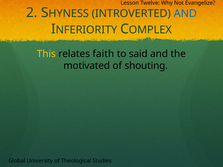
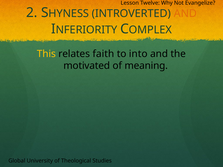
AND at (185, 14) colour: blue -> orange
said: said -> into
shouting: shouting -> meaning
